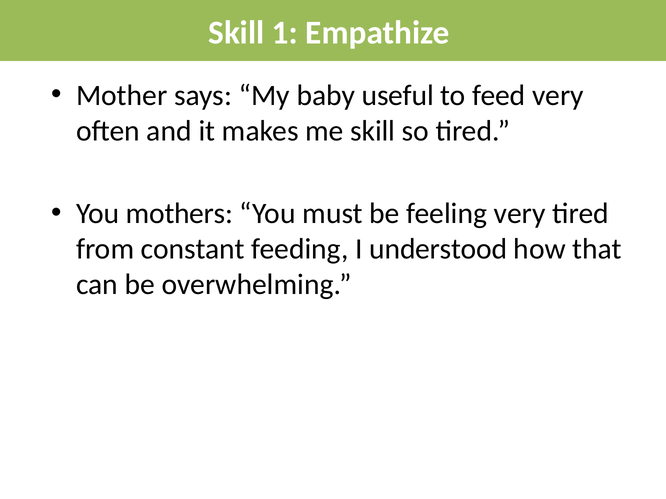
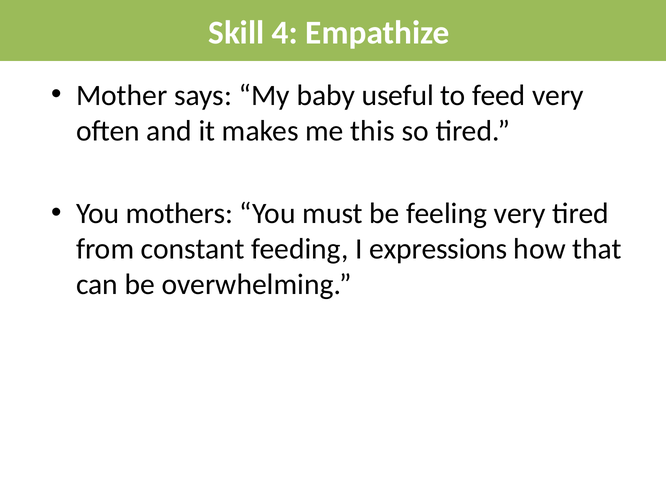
1: 1 -> 4
me skill: skill -> this
understood: understood -> expressions
